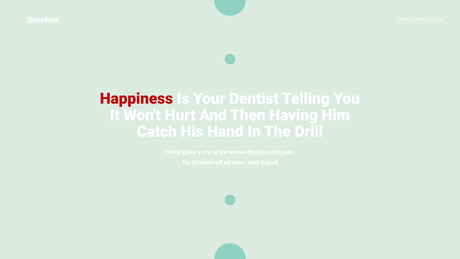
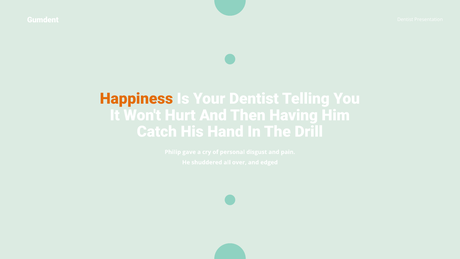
Happiness colour: red -> orange
